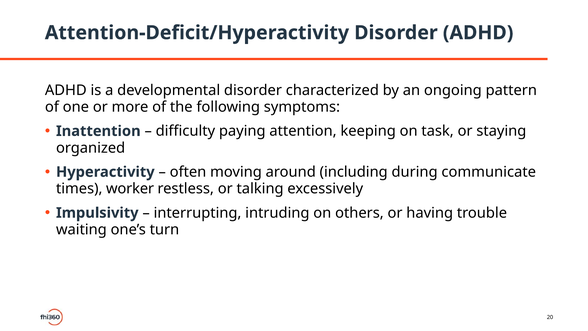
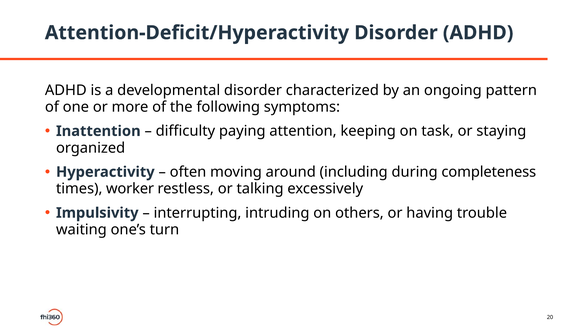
communicate: communicate -> completeness
